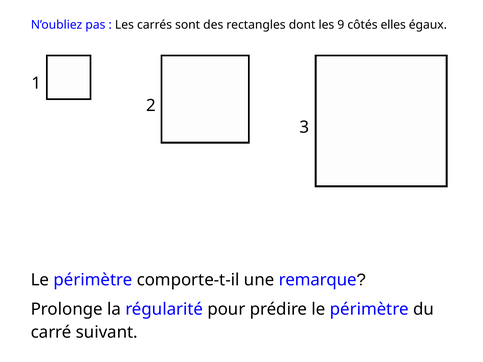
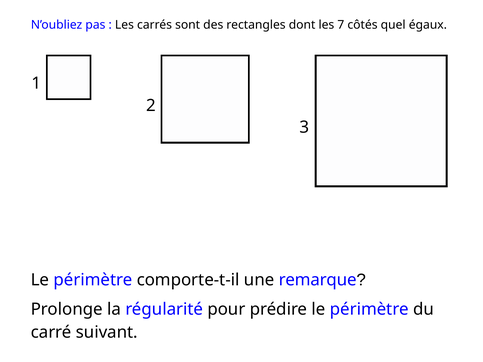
9: 9 -> 7
elles: elles -> quel
